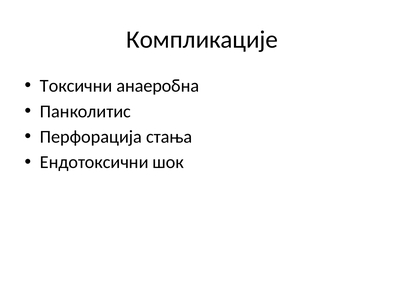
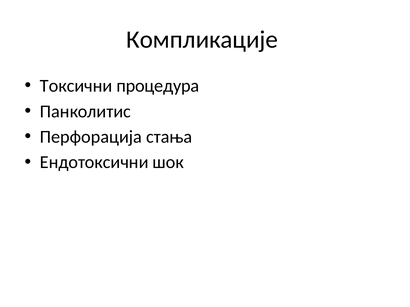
анаеробна: анаеробна -> процедура
